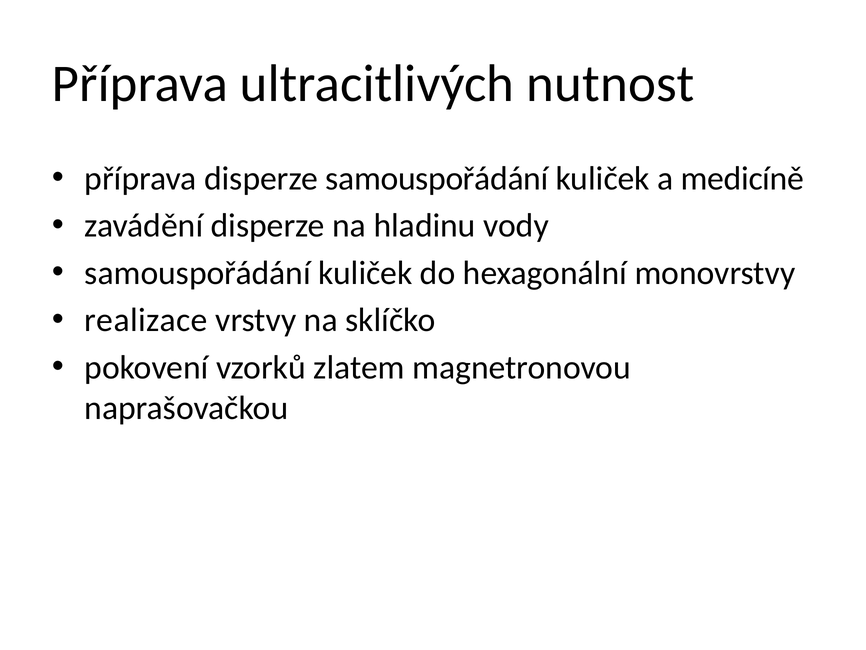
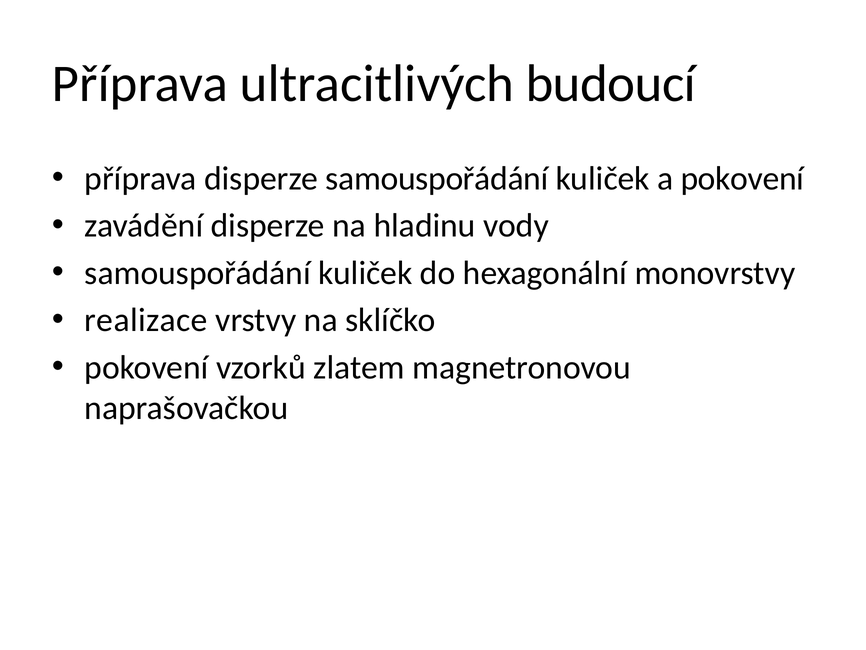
nutnost: nutnost -> budoucí
a medicíně: medicíně -> pokovení
